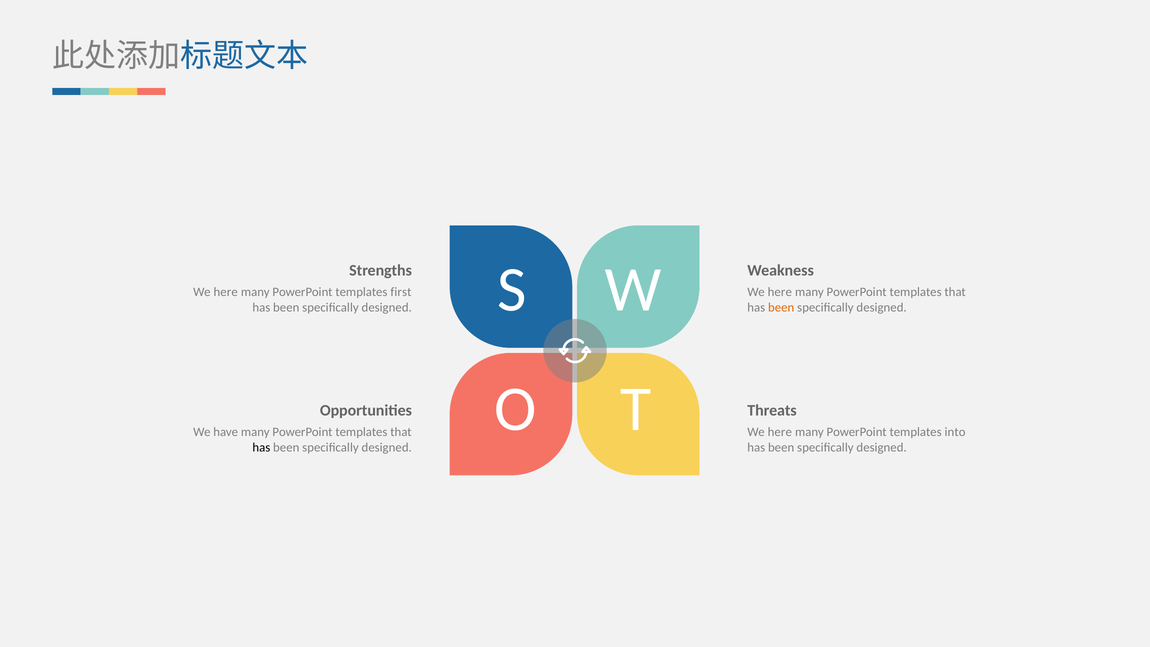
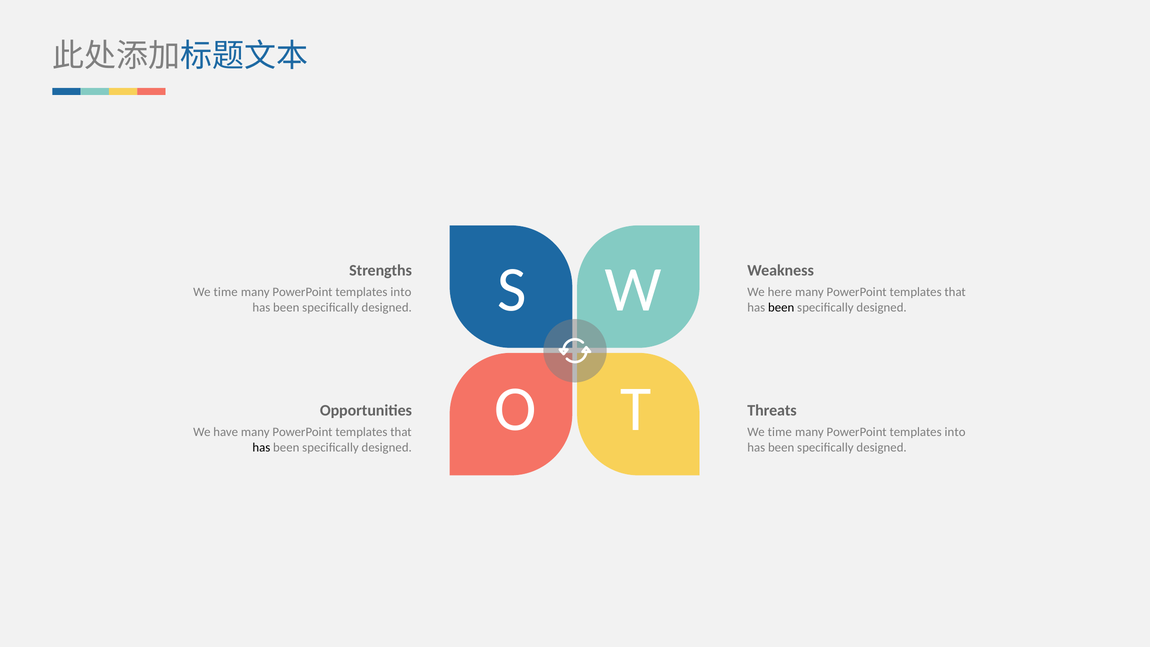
here at (226, 292): here -> time
first at (401, 292): first -> into
been at (781, 307) colour: orange -> black
here at (780, 432): here -> time
